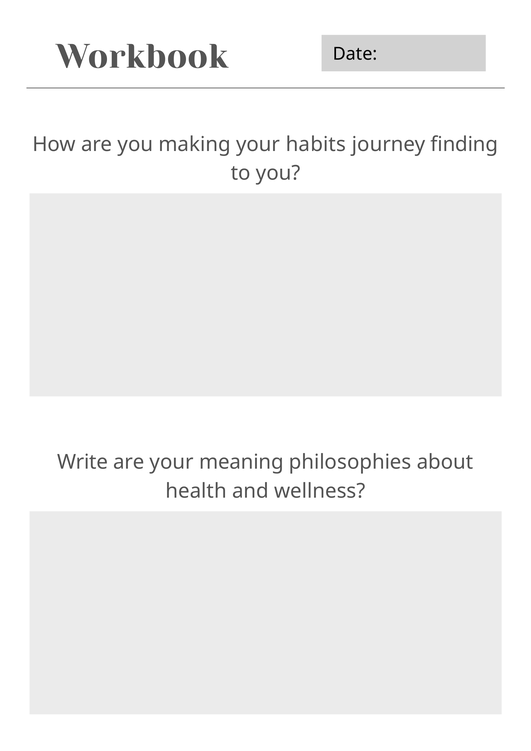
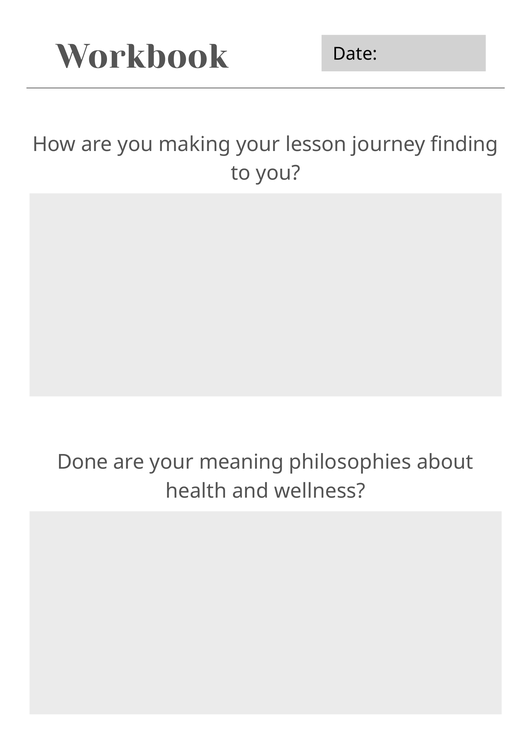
habits: habits -> lesson
Write: Write -> Done
